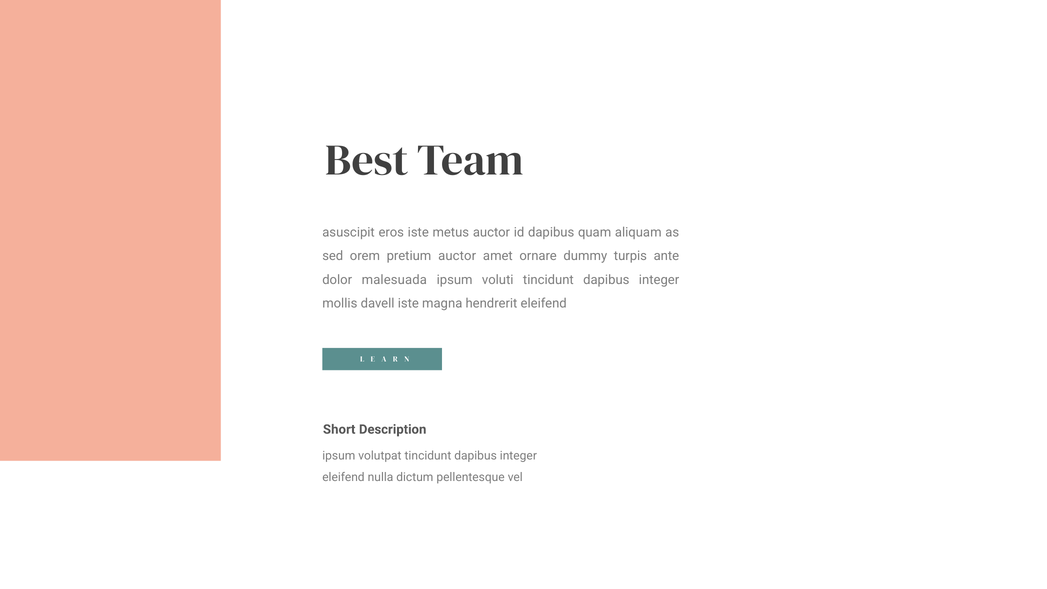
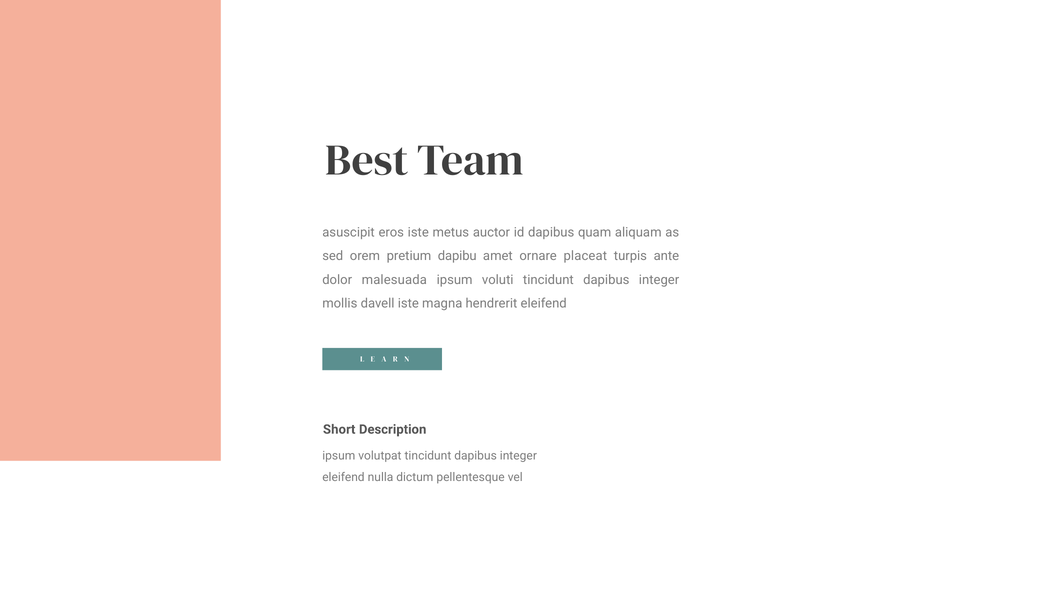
pretium auctor: auctor -> dapibu
dummy: dummy -> placeat
